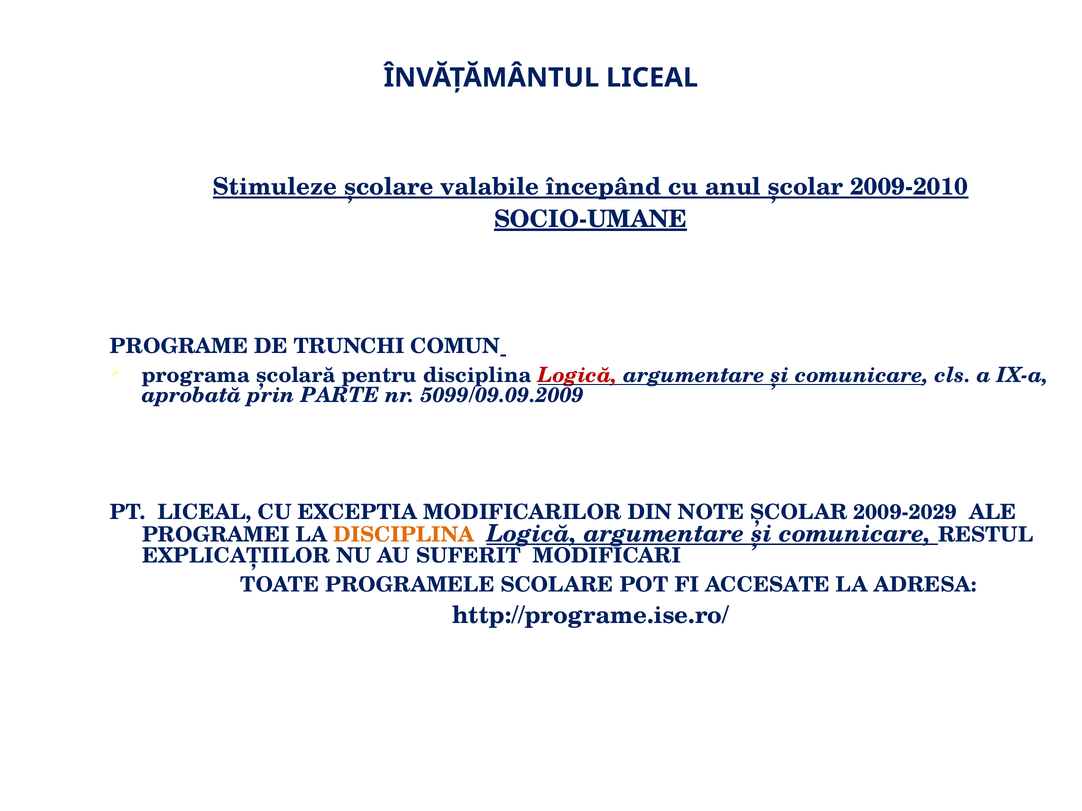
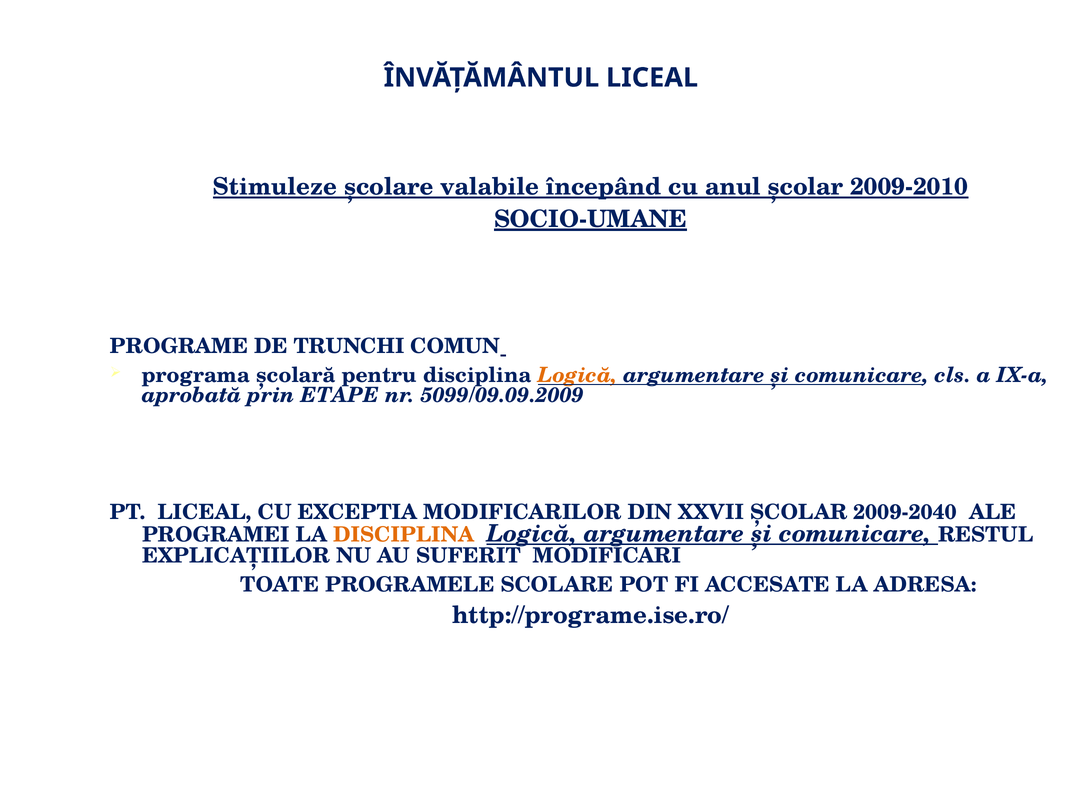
Logică at (578, 376) colour: red -> orange
PARTE: PARTE -> ETAPE
NOTE: NOTE -> XXVII
2009-2029: 2009-2029 -> 2009-2040
